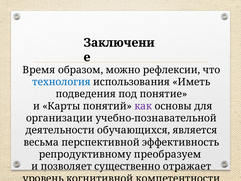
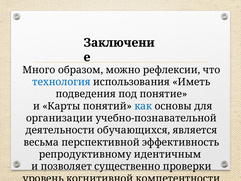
Время: Время -> Много
как colour: purple -> blue
преобразуем: преобразуем -> идентичным
отражает: отражает -> проверки
